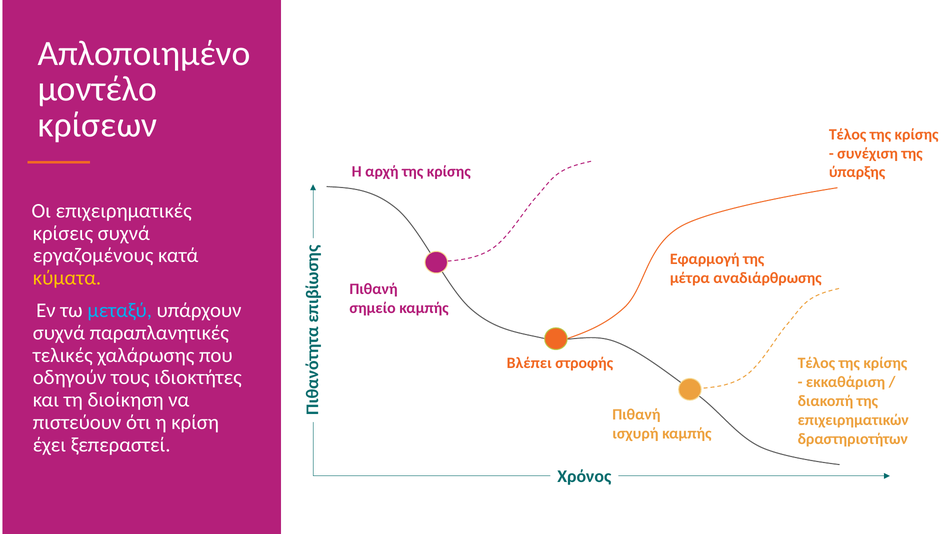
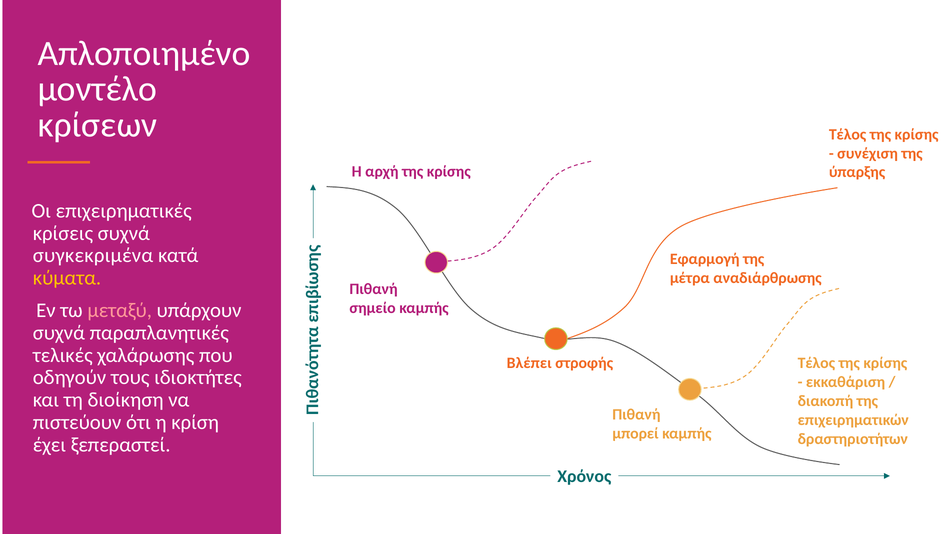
εργαζομένους: εργαζομένους -> συγκεκριμένα
μεταξύ colour: light blue -> pink
ισχυρή: ισχυρή -> μπορεί
